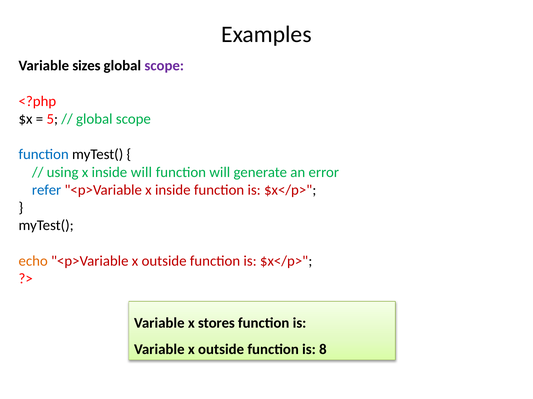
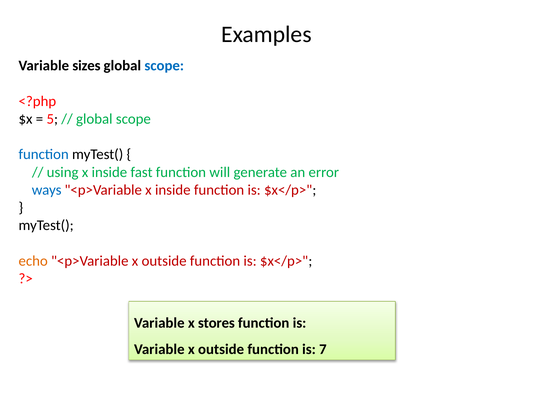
scope at (164, 66) colour: purple -> blue
inside will: will -> fast
refer: refer -> ways
8: 8 -> 7
